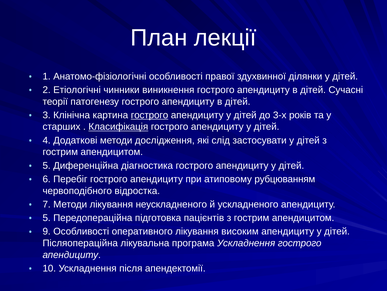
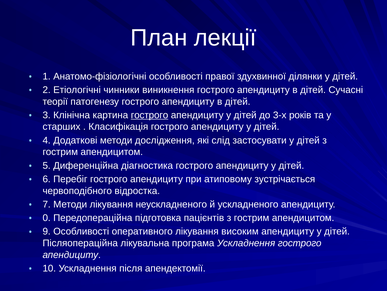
Класифікація underline: present -> none
рубцюванням: рубцюванням -> зустрічається
5 at (47, 217): 5 -> 0
